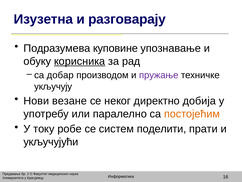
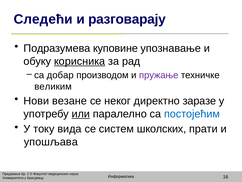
Изузетна: Изузетна -> Следећи
укључују: укључују -> великим
добија: добија -> заразе
или underline: none -> present
постојећим colour: orange -> blue
робе: робе -> вида
поделити: поделити -> школских
укључујући: укључујући -> упошљава
